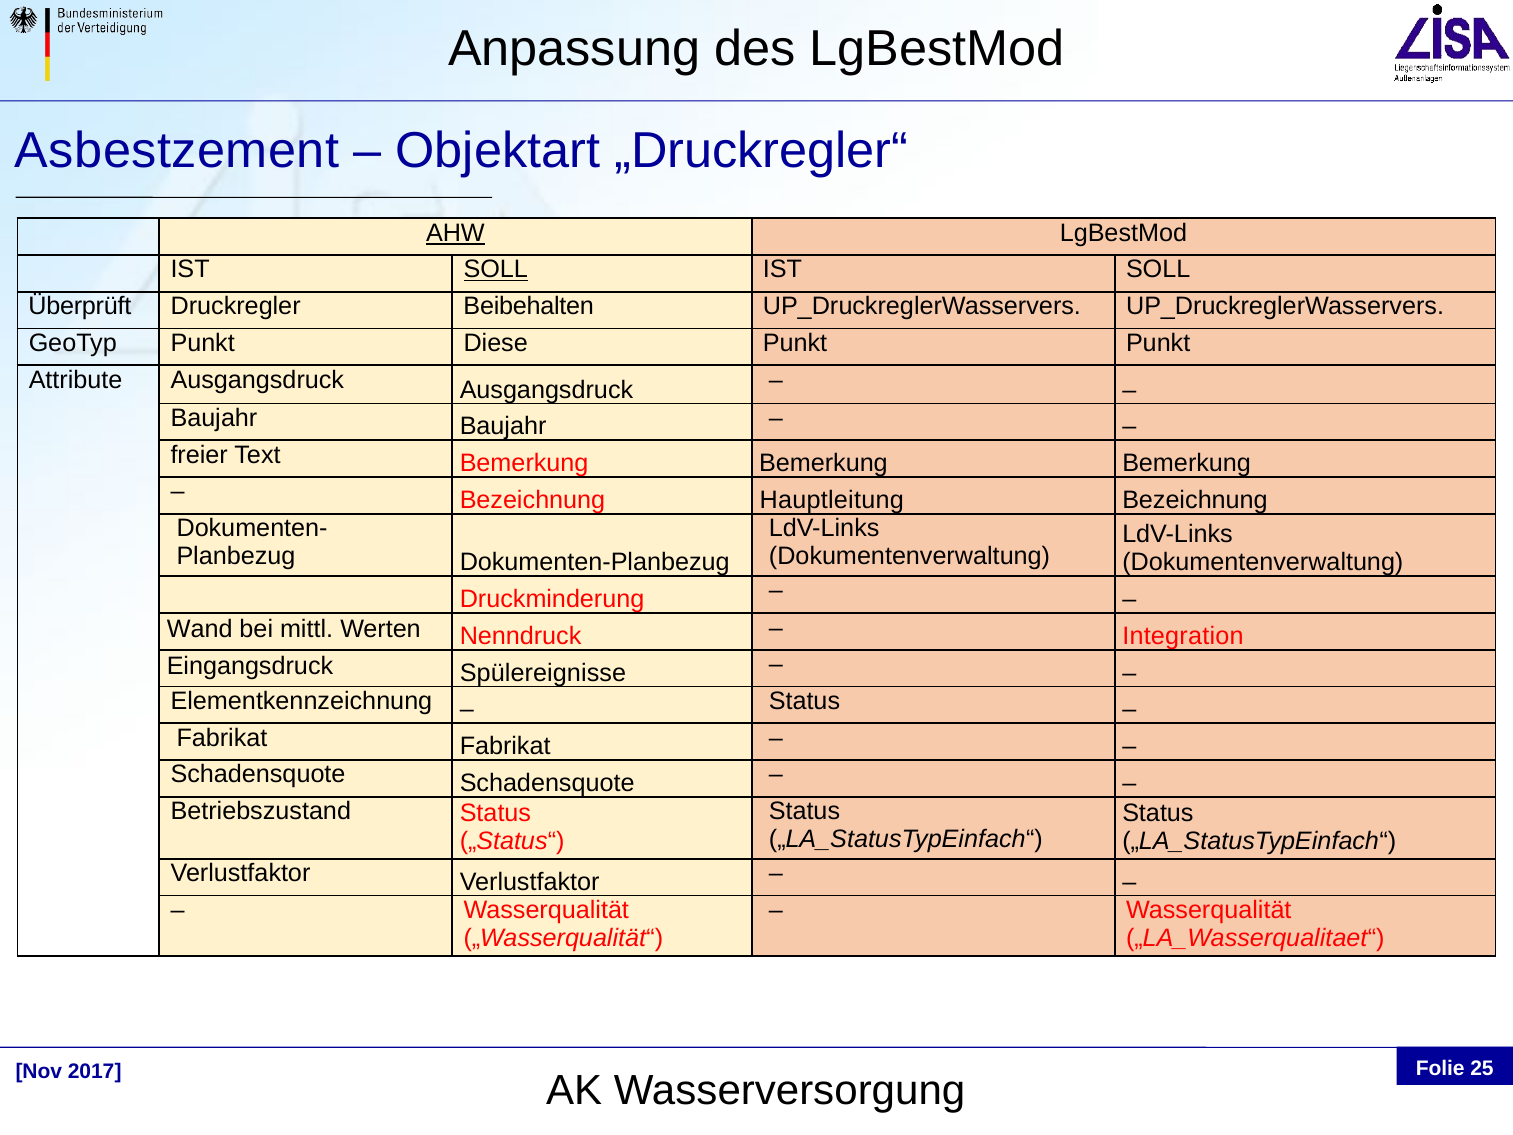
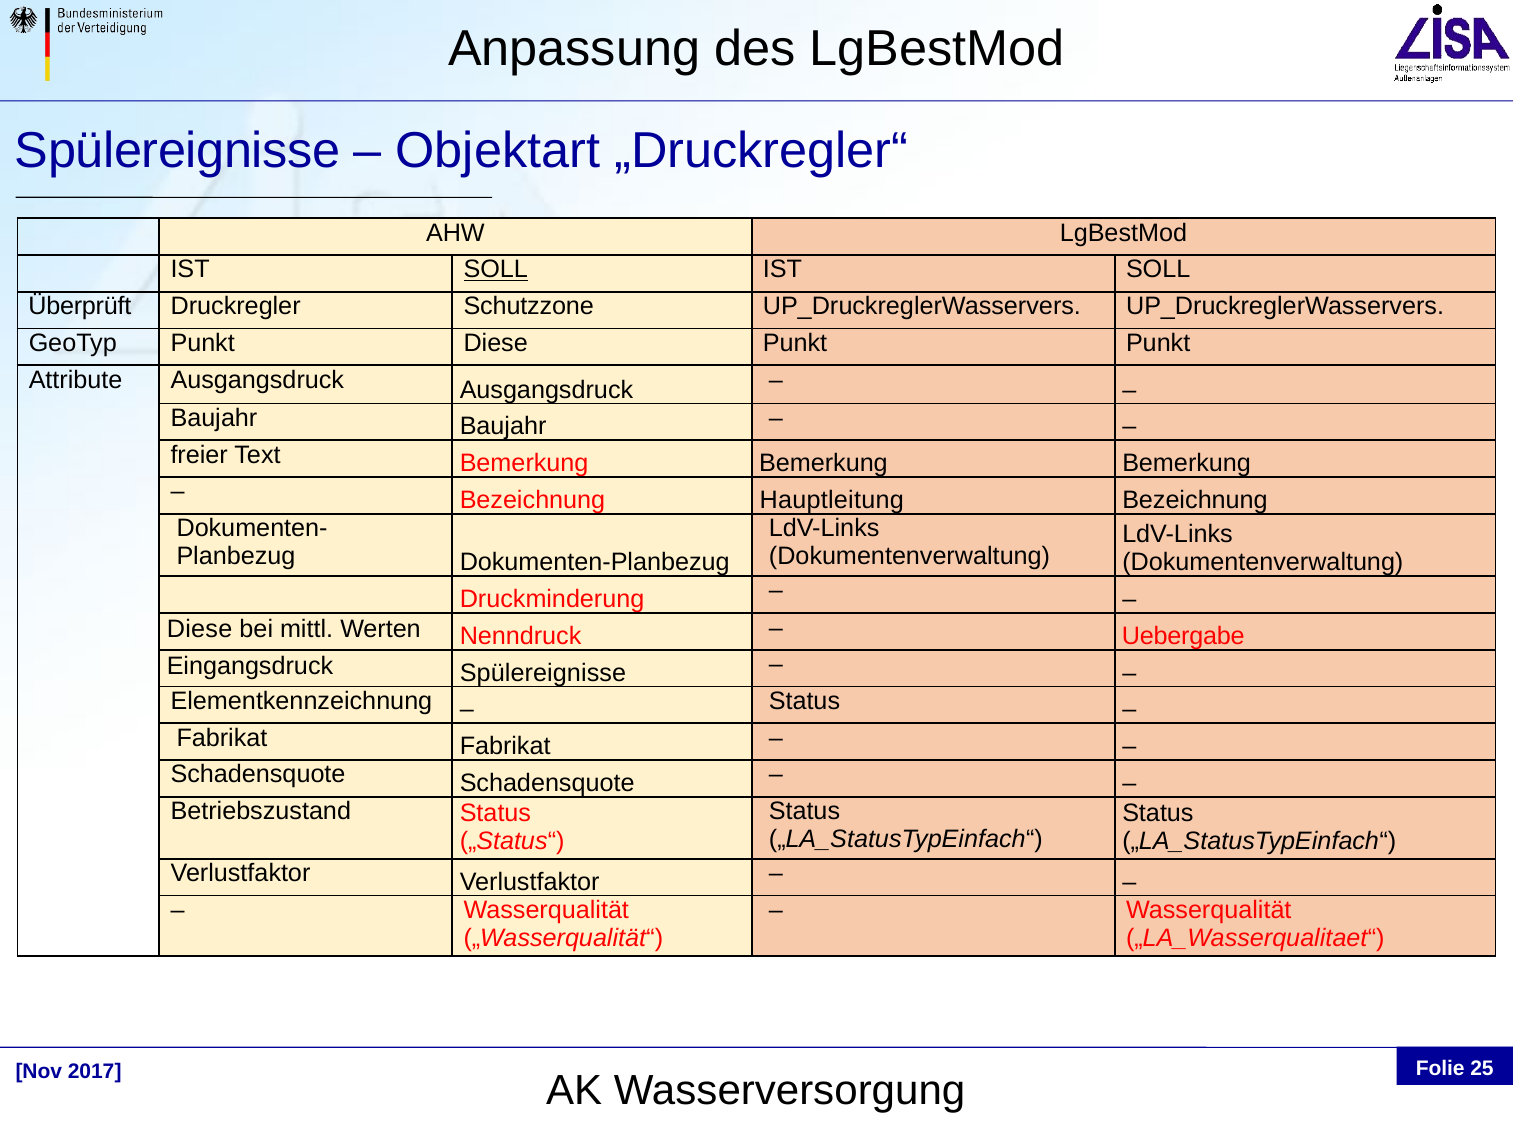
Asbestzement at (177, 151): Asbestzement -> Spülereignisse
AHW underline: present -> none
Beibehalten: Beibehalten -> Schutzzone
Wand at (200, 629): Wand -> Diese
Integration: Integration -> Uebergabe
